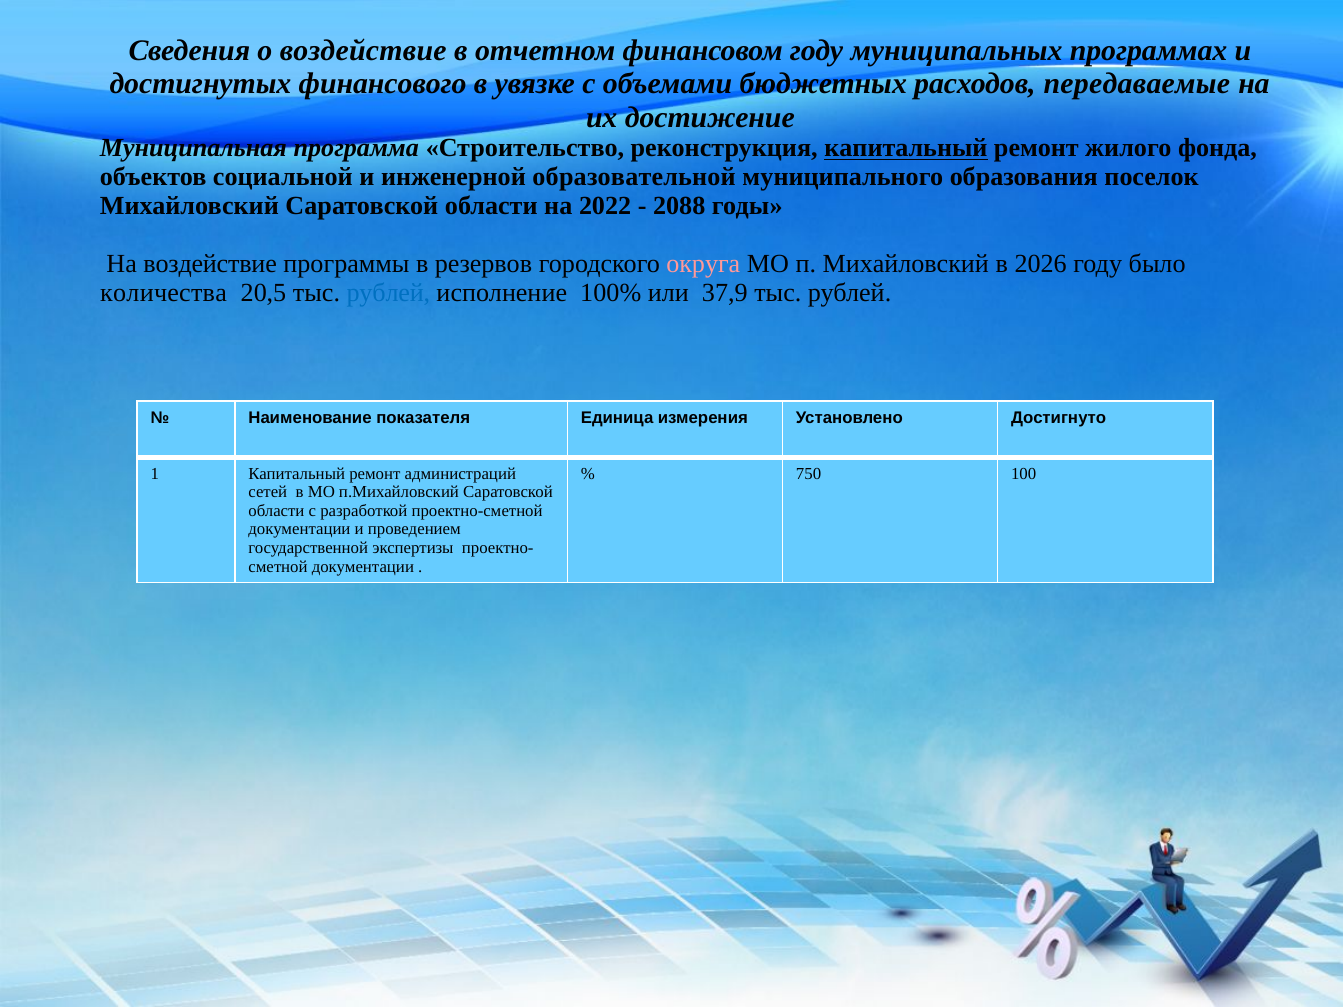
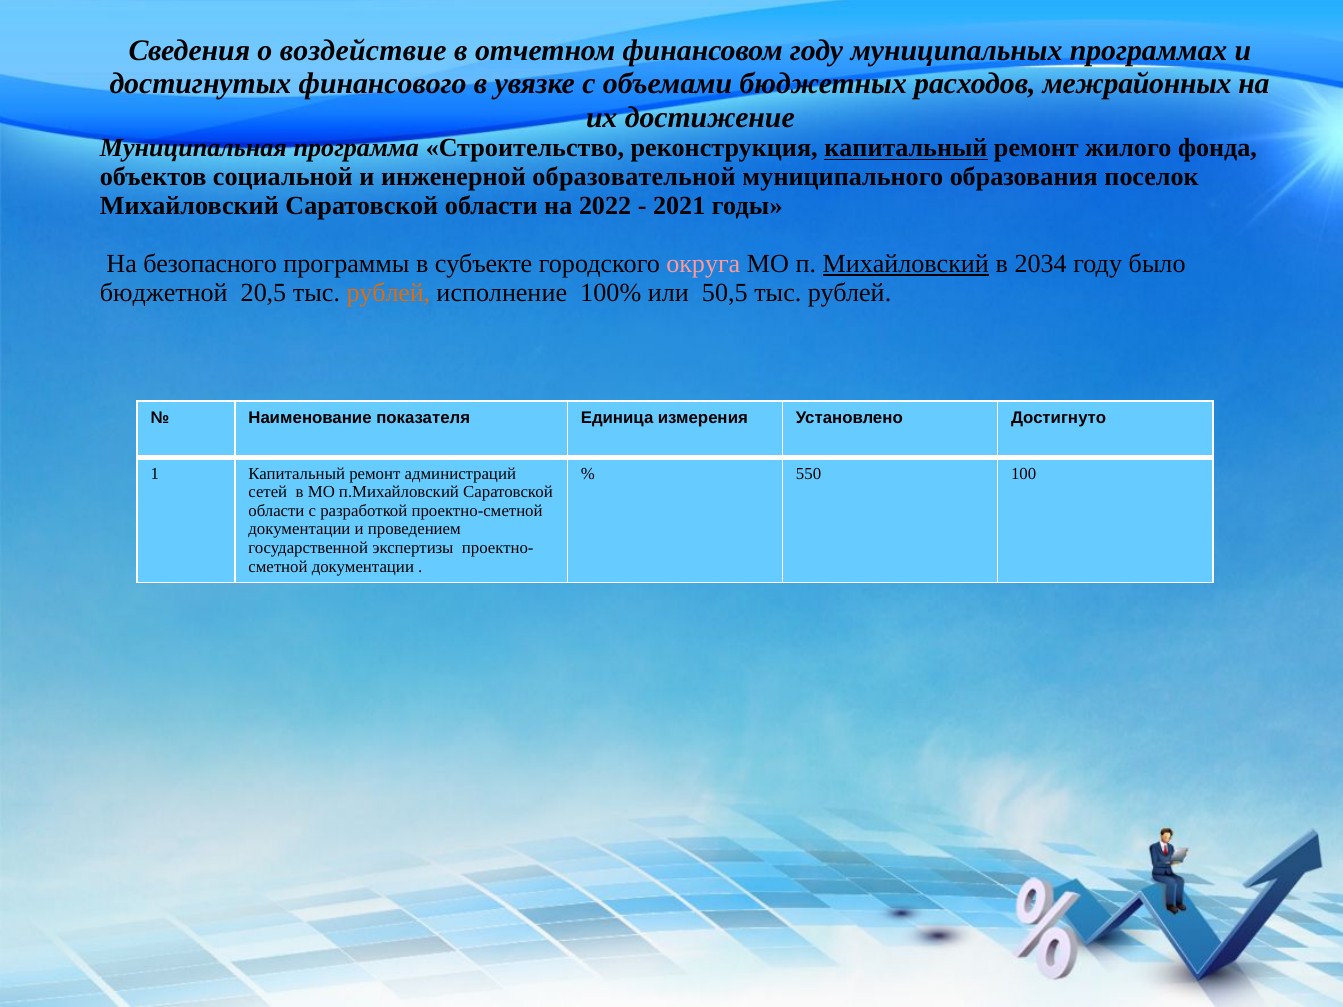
передаваемые: передаваемые -> межрайонных
2088: 2088 -> 2021
На воздействие: воздействие -> безопасного
резервов: резервов -> субъекте
Михайловский at (906, 264) underline: none -> present
2026: 2026 -> 2034
количества: количества -> бюджетной
рублей at (388, 293) colour: blue -> orange
37,9: 37,9 -> 50,5
750: 750 -> 550
